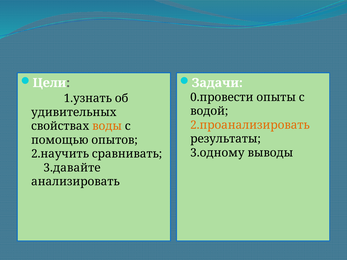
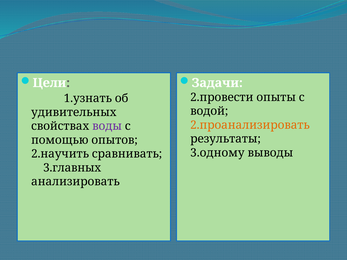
0.провести: 0.провести -> 2.провести
воды colour: orange -> purple
3.давайте: 3.давайте -> 3.главных
